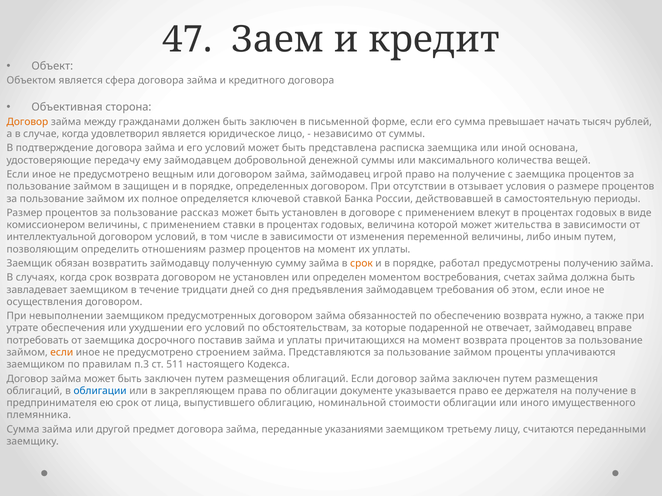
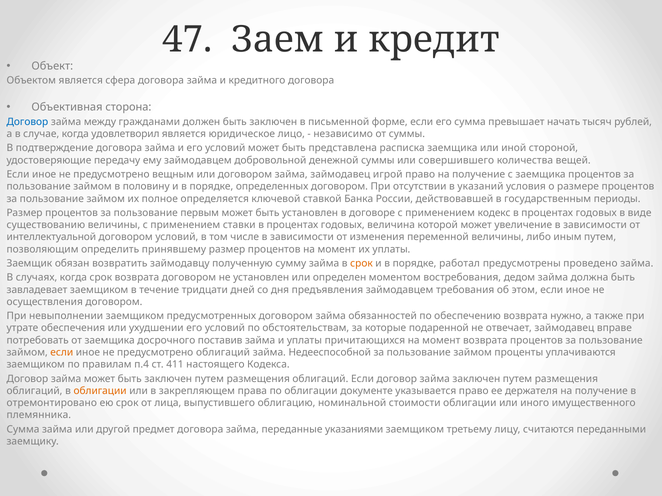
Договор at (27, 122) colour: orange -> blue
основана: основана -> стороной
максимального: максимального -> совершившего
защищен: защищен -> половину
отзывает: отзывает -> указаний
самостоятельную: самостоятельную -> государственным
рассказ: рассказ -> первым
влекут: влекут -> кодекс
комиссионером: комиссионером -> существованию
жительства: жительства -> увеличение
отношениям: отношениям -> принявшему
получению: получению -> проведено
счетах: счетах -> дедом
предусмотрено строением: строением -> облигаций
Представляются: Представляются -> Недееспособной
п.3: п.3 -> п.4
511: 511 -> 411
облигации at (100, 391) colour: blue -> orange
предпринимателя: предпринимателя -> отремонтировано
